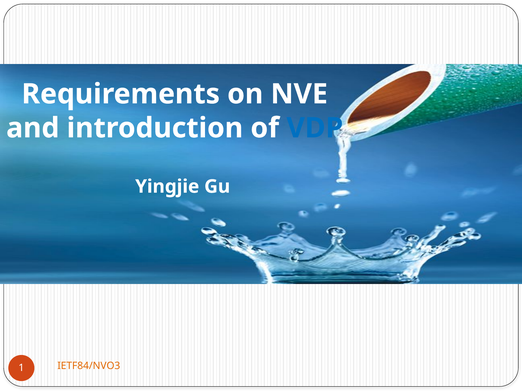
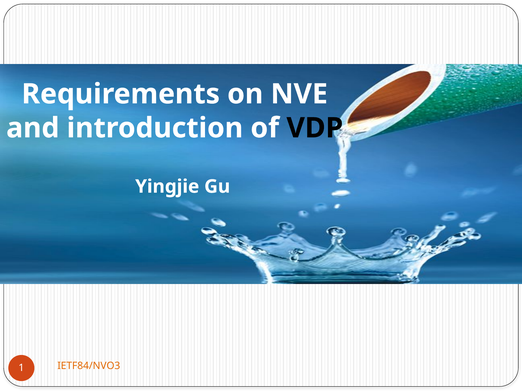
VDP colour: blue -> black
